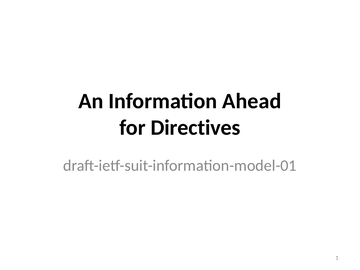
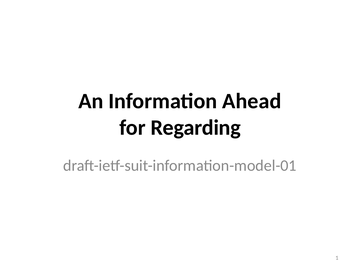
Directives: Directives -> Regarding
